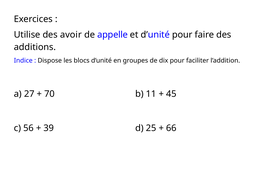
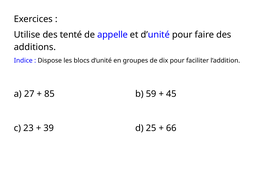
avoir: avoir -> tenté
70: 70 -> 85
11: 11 -> 59
56: 56 -> 23
